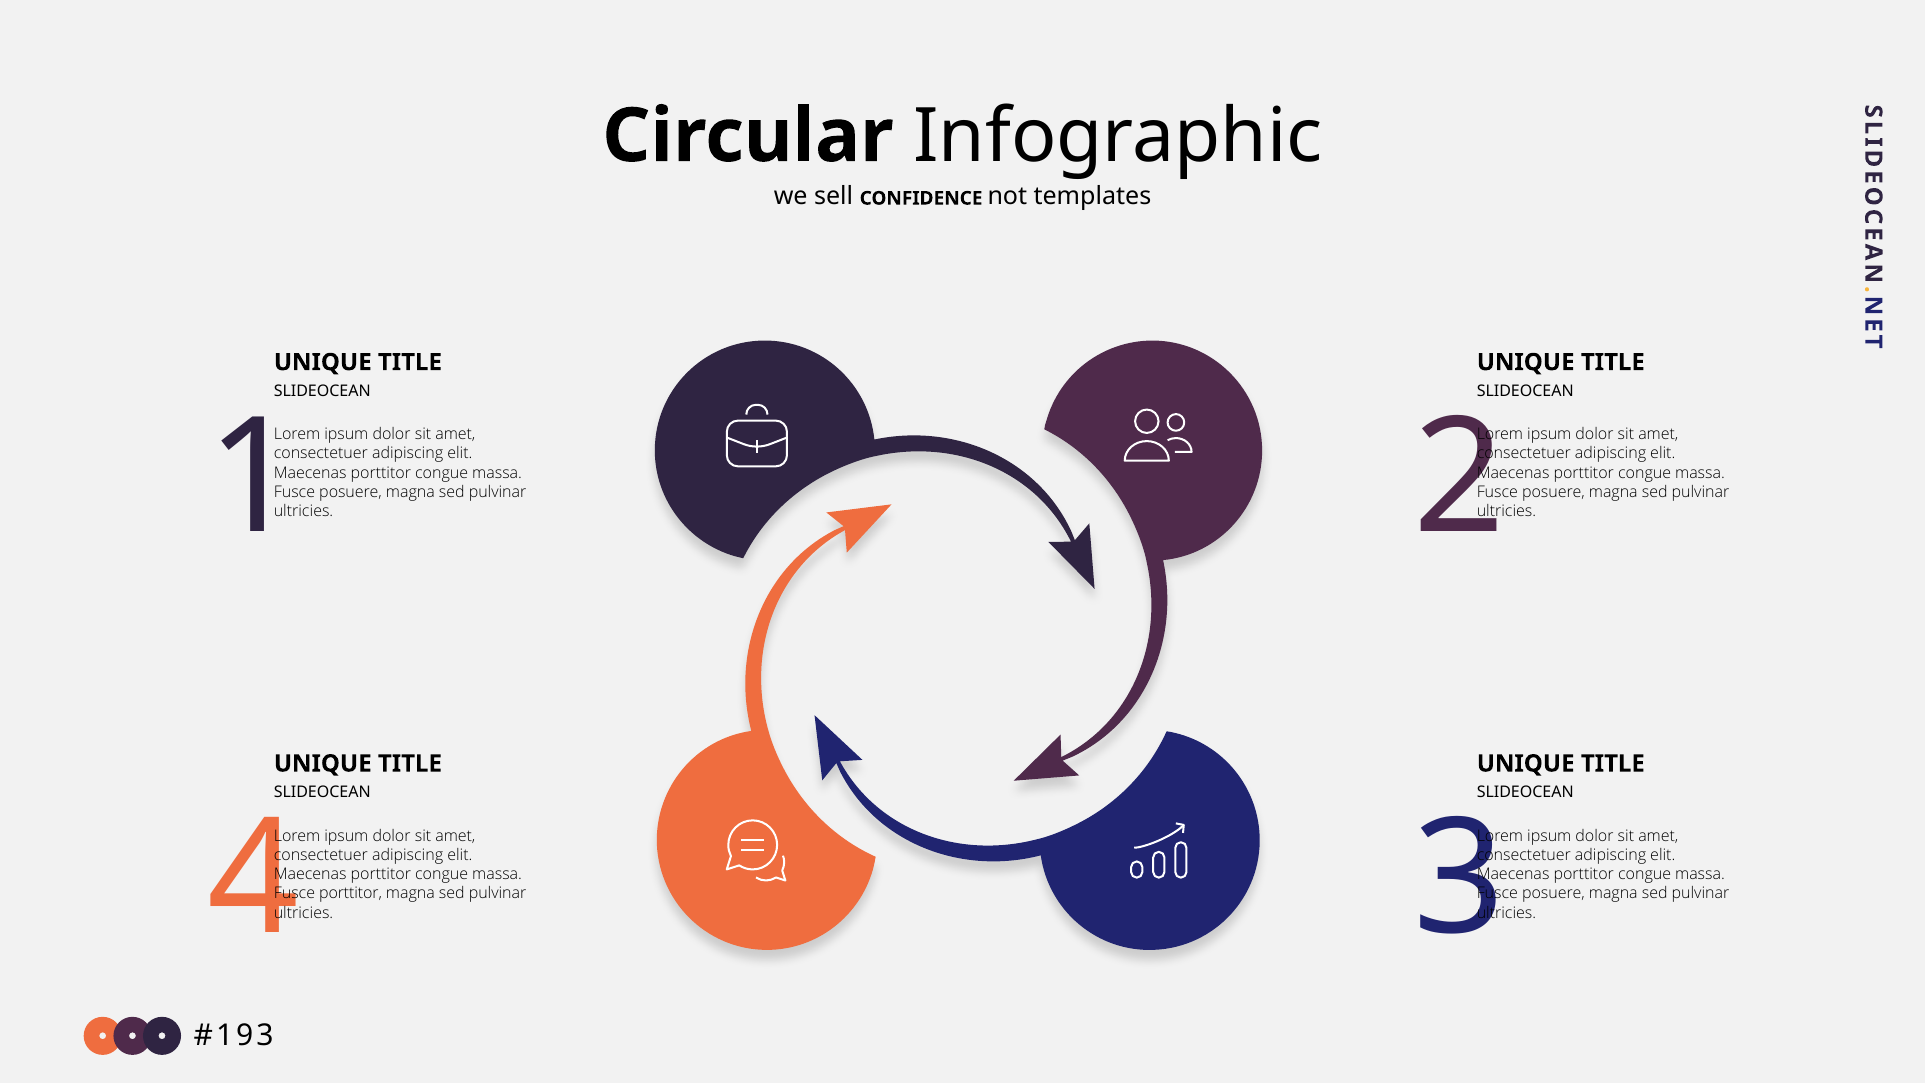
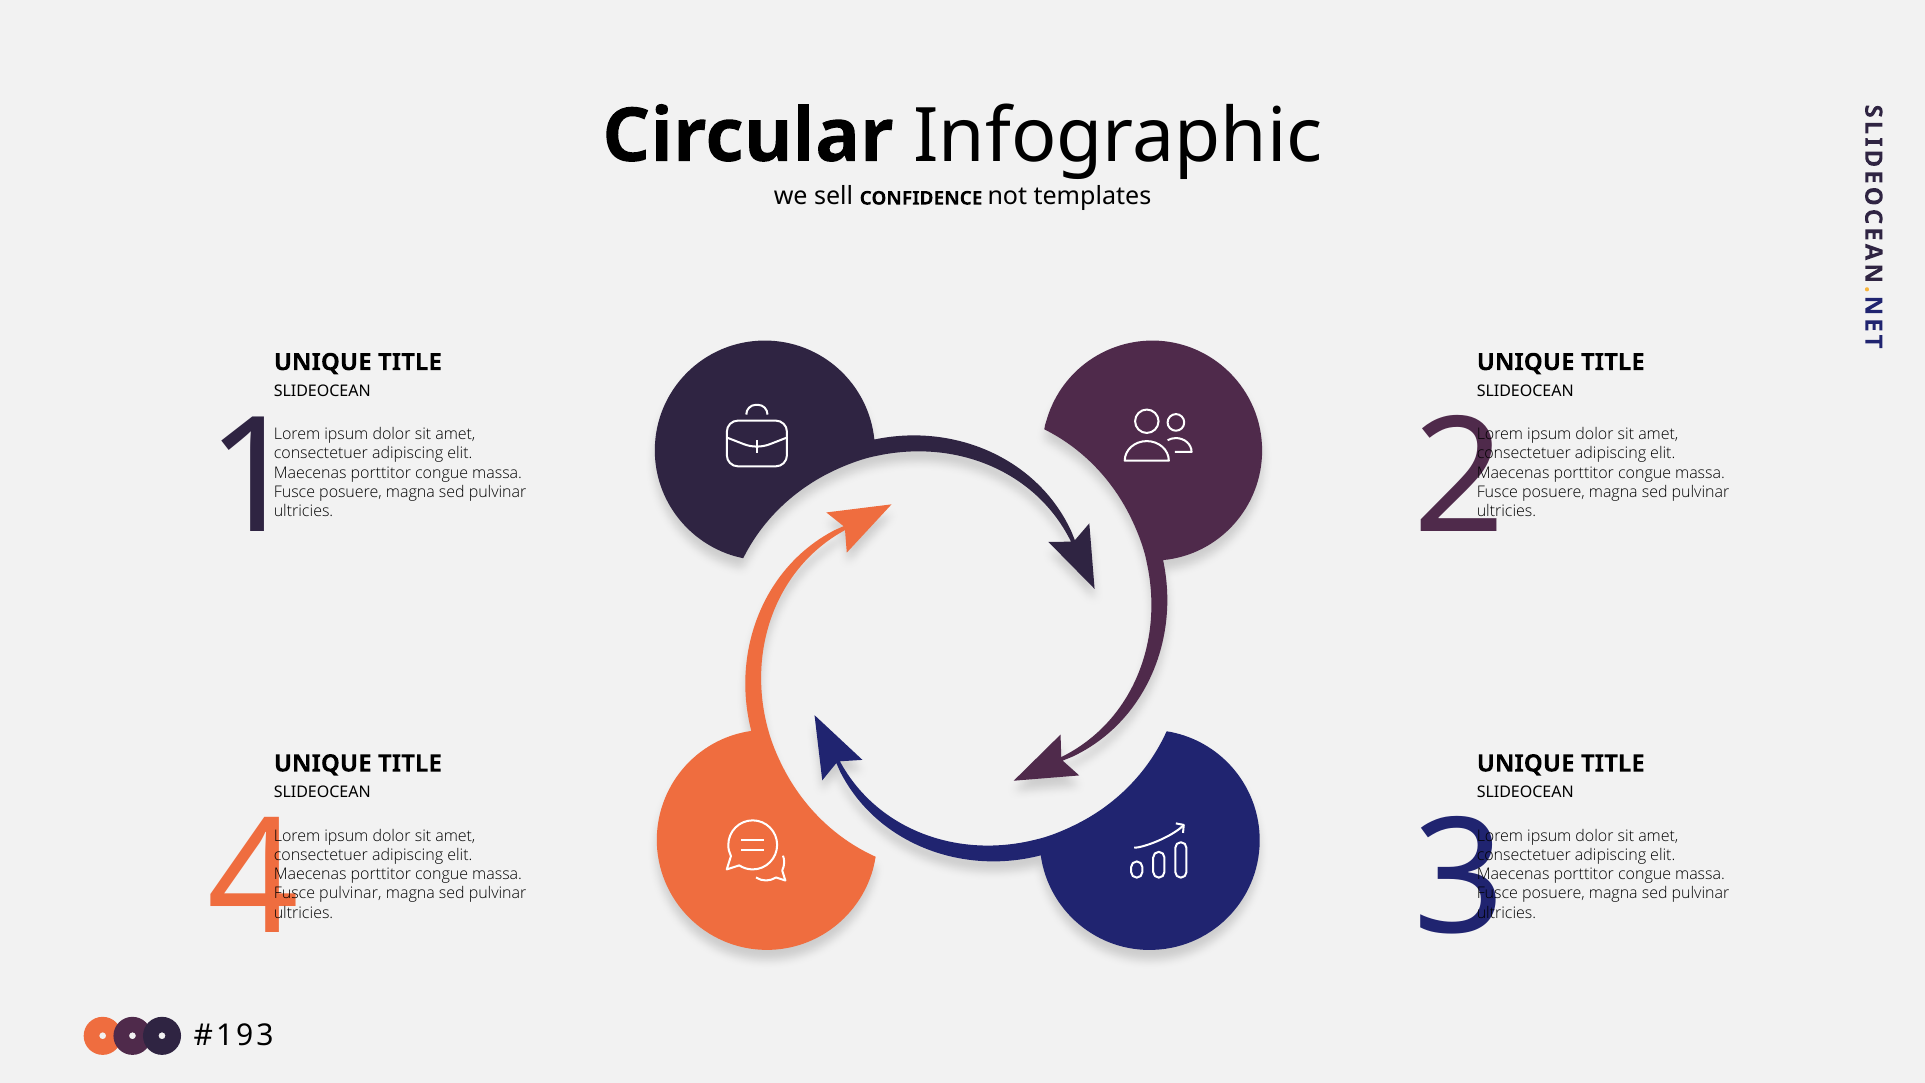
porttitor at (351, 893): porttitor -> pulvinar
